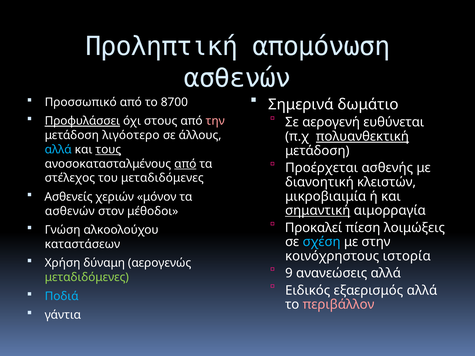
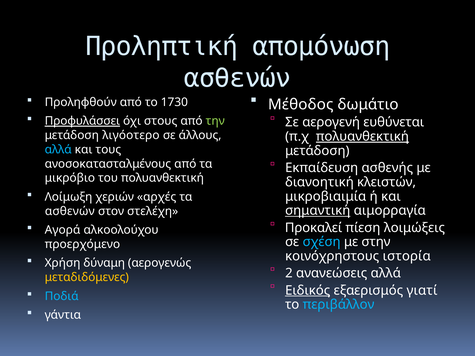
Σημερινά: Σημερινά -> Μέθοδος
Προσσωπικό: Προσσωπικό -> Προληφθούν
8700: 8700 -> 1730
την colour: pink -> light green
τους underline: present -> none
Προέρχεται: Προέρχεται -> Εκπαίδευση
από at (185, 164) underline: present -> none
στέλεχος: στέλεχος -> μικρόβιο
του μεταδιδόμενες: μεταδιδόμενες -> πολυανθεκτική
Ασθενείς: Ασθενείς -> Λοίμωξη
μόνον: μόνον -> αρχές
μέθοδοι: μέθοδοι -> στελέχη
Γνώση: Γνώση -> Αγορά
καταστάσεων: καταστάσεων -> προερχόμενο
9: 9 -> 2
μεταδιδόμενες at (87, 278) colour: light green -> yellow
Ειδικός underline: none -> present
εξαερισμός αλλά: αλλά -> γιατί
περιβάλλον colour: pink -> light blue
